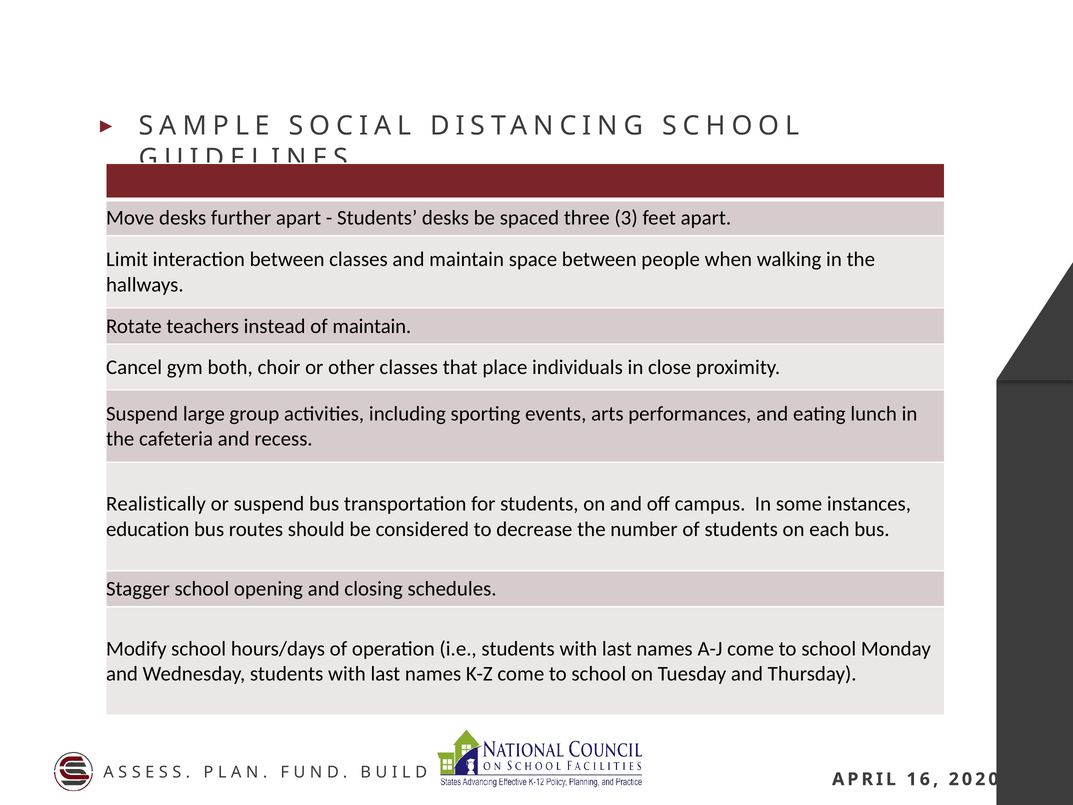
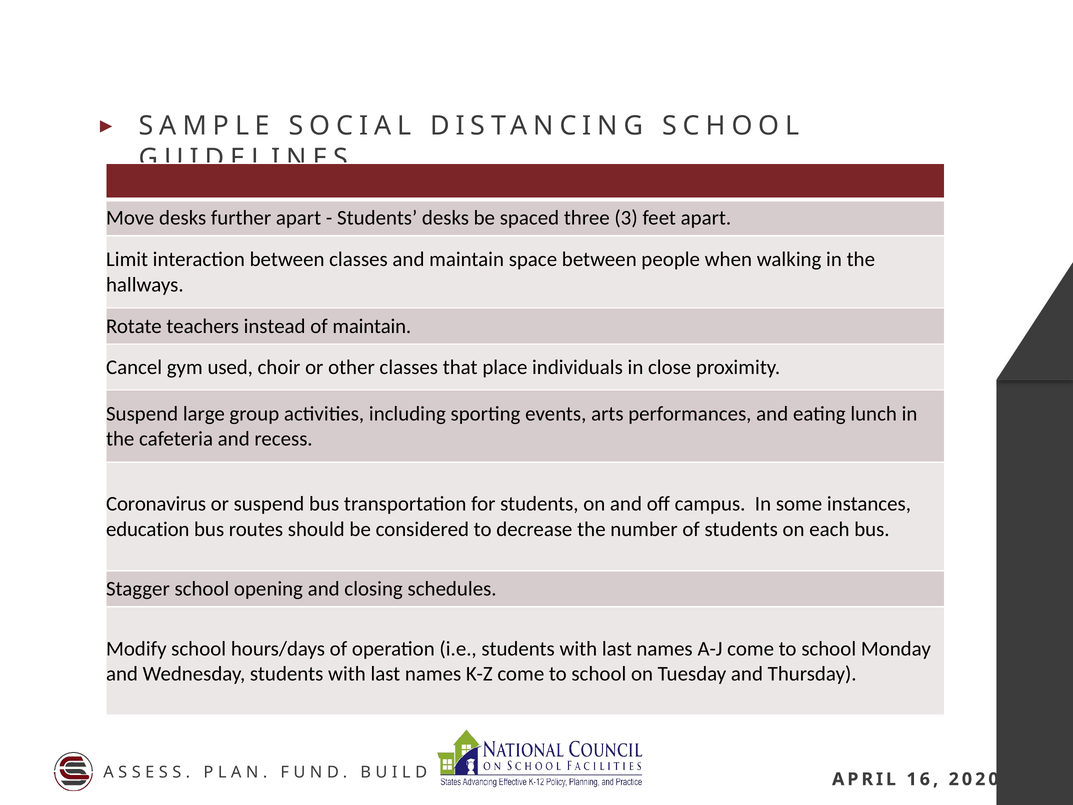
both: both -> used
Realistically: Realistically -> Coronavirus
